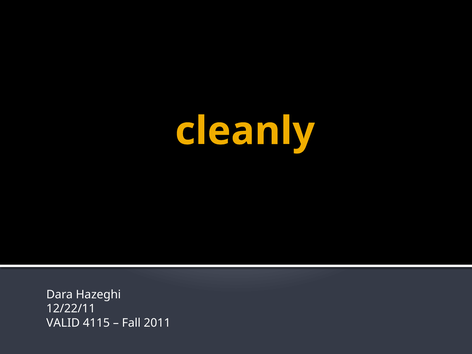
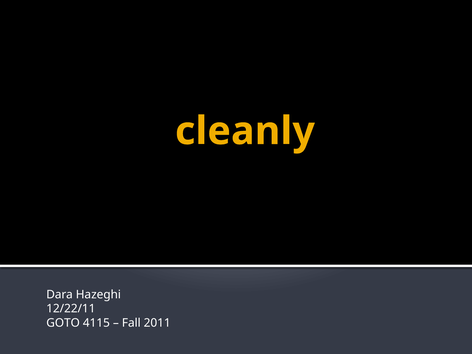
VALID: VALID -> GOTO
